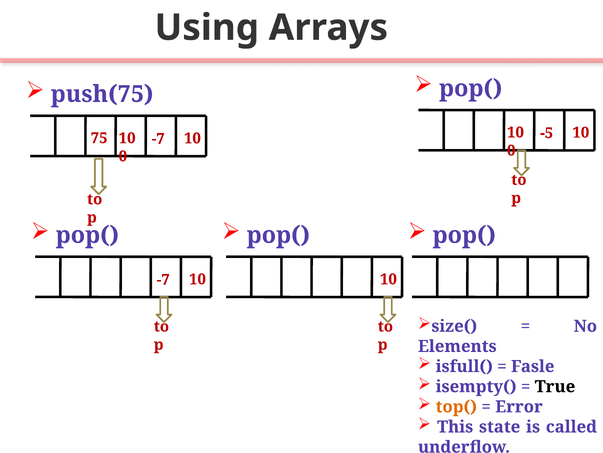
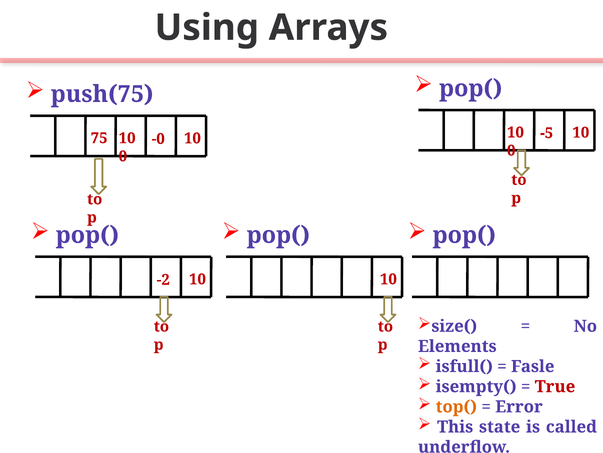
-7 at (158, 139): -7 -> -0
-7 at (163, 279): -7 -> -2
True colour: black -> red
